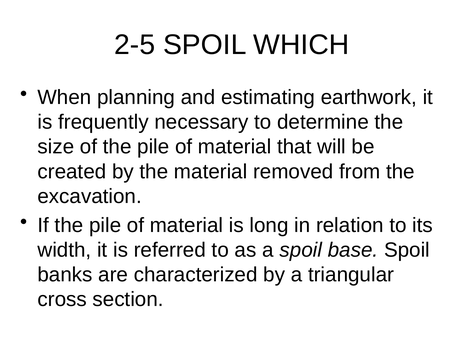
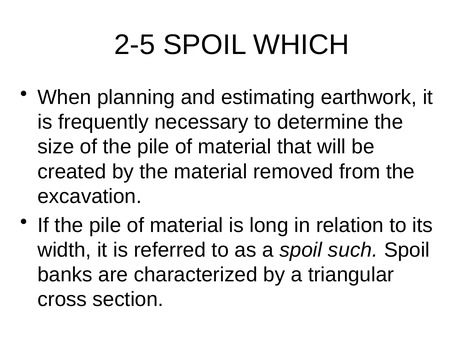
base: base -> such
